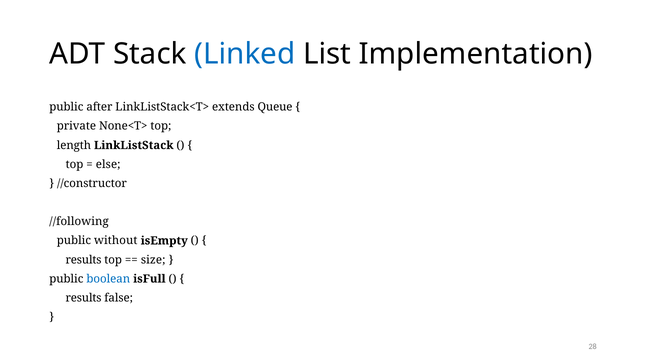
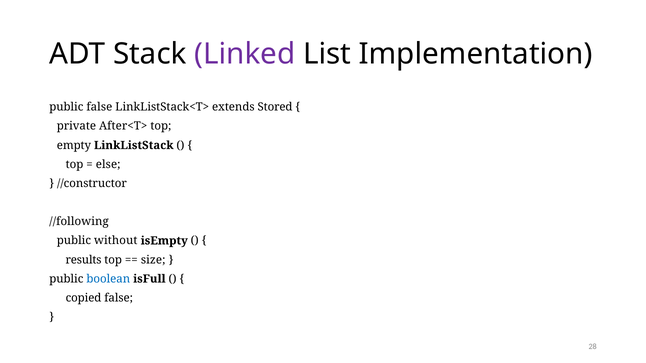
Linked colour: blue -> purple
public after: after -> false
Queue: Queue -> Stored
None<T>: None<T> -> After<T>
length: length -> empty
results at (84, 298): results -> copied
